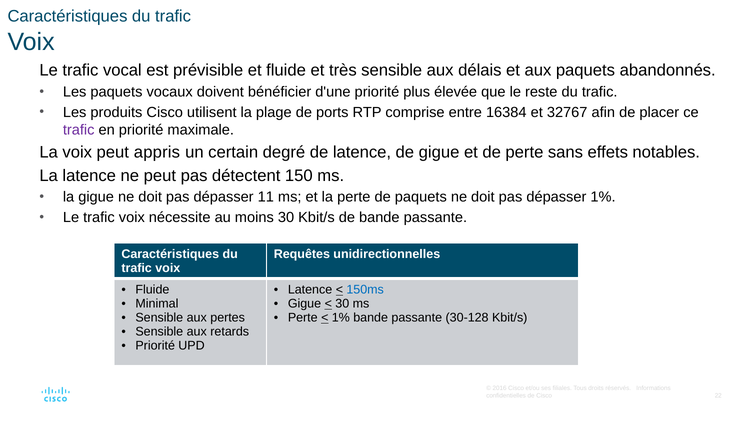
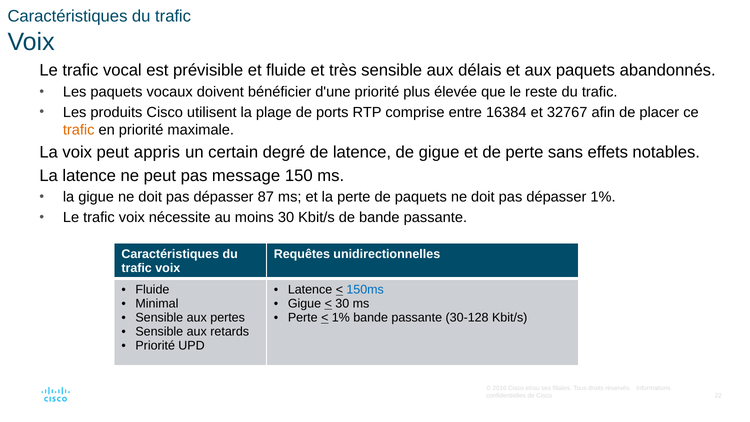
trafic at (79, 130) colour: purple -> orange
détectent: détectent -> message
11: 11 -> 87
